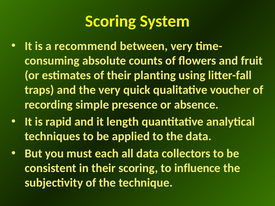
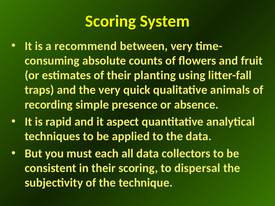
voucher: voucher -> animals
length: length -> aspect
influence: influence -> dispersal
